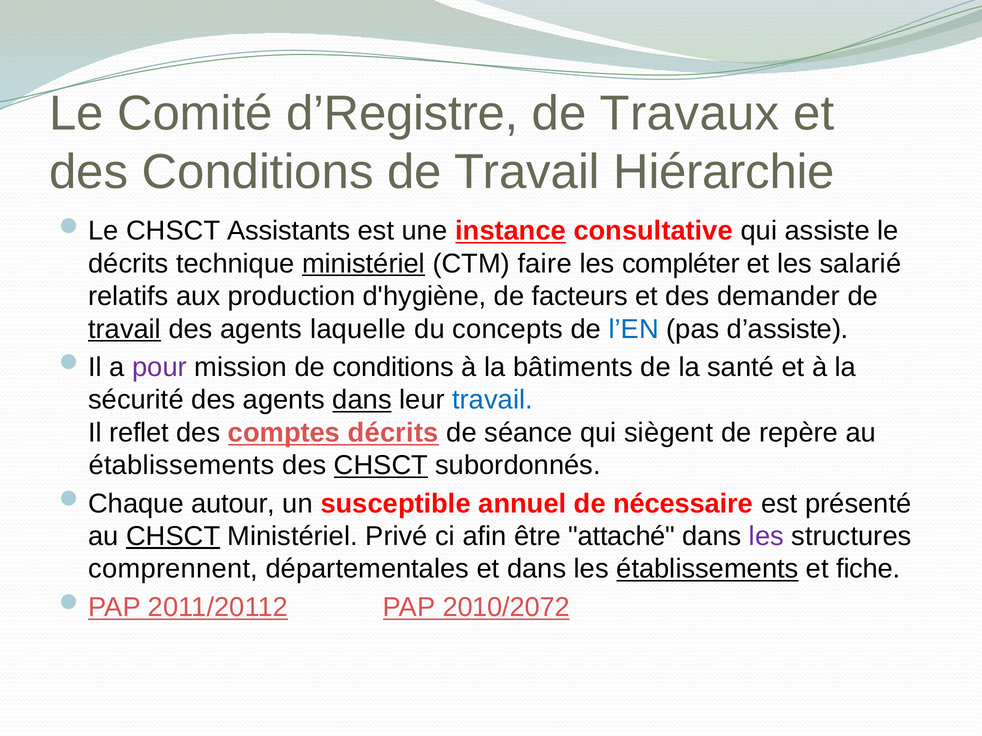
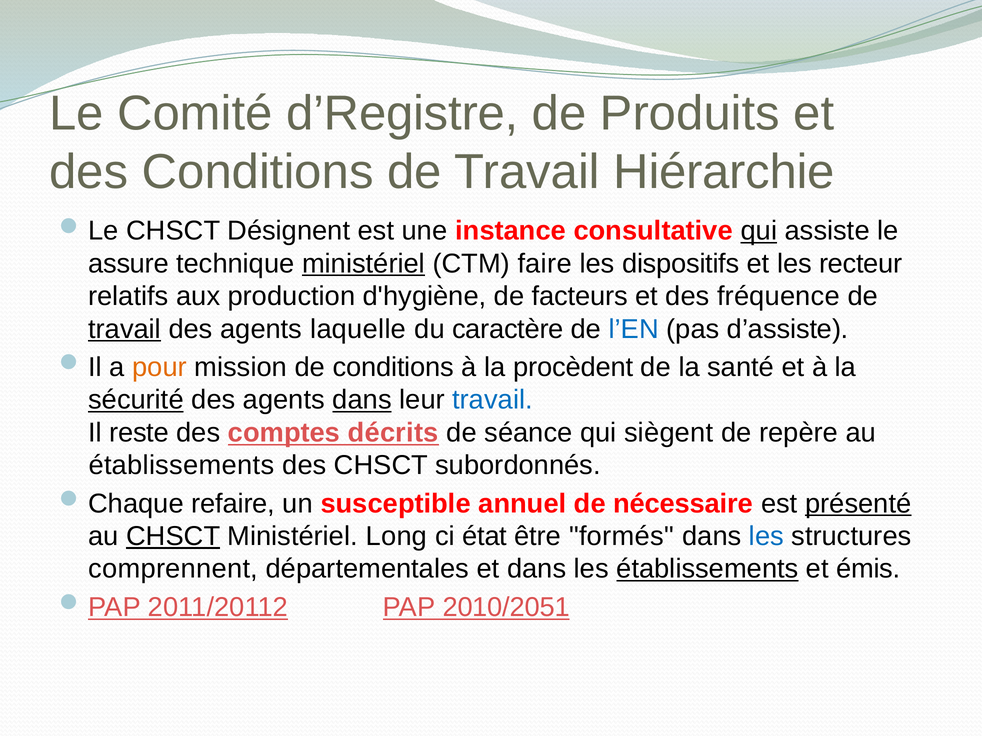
Travaux: Travaux -> Produits
Assistants: Assistants -> Désignent
instance underline: present -> none
qui at (759, 231) underline: none -> present
décrits at (128, 264): décrits -> assure
compléter: compléter -> dispositifs
salarié: salarié -> recteur
demander: demander -> fréquence
concepts: concepts -> caractère
pour colour: purple -> orange
bâtiments: bâtiments -> procèdent
sécurité underline: none -> present
reflet: reflet -> reste
CHSCT at (381, 466) underline: present -> none
autour: autour -> refaire
présenté underline: none -> present
Privé: Privé -> Long
afin: afin -> état
attaché: attaché -> formés
les at (766, 537) colour: purple -> blue
fiche: fiche -> émis
2010/2072: 2010/2072 -> 2010/2051
